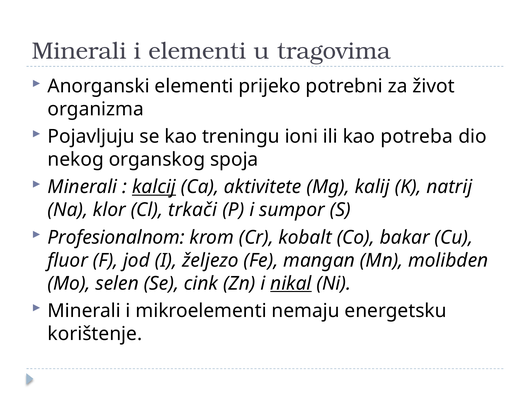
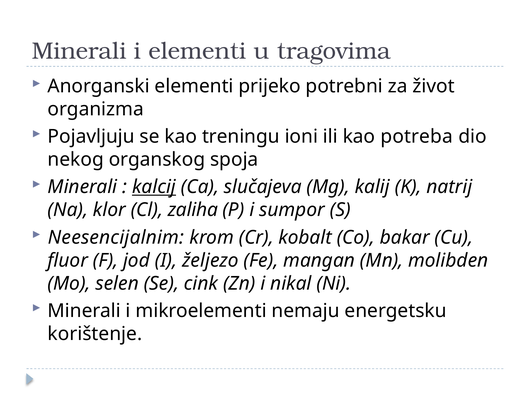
aktivitete: aktivitete -> slučajeva
trkači: trkači -> zaliha
Profesionalnom: Profesionalnom -> Neesencijalnim
nikal underline: present -> none
